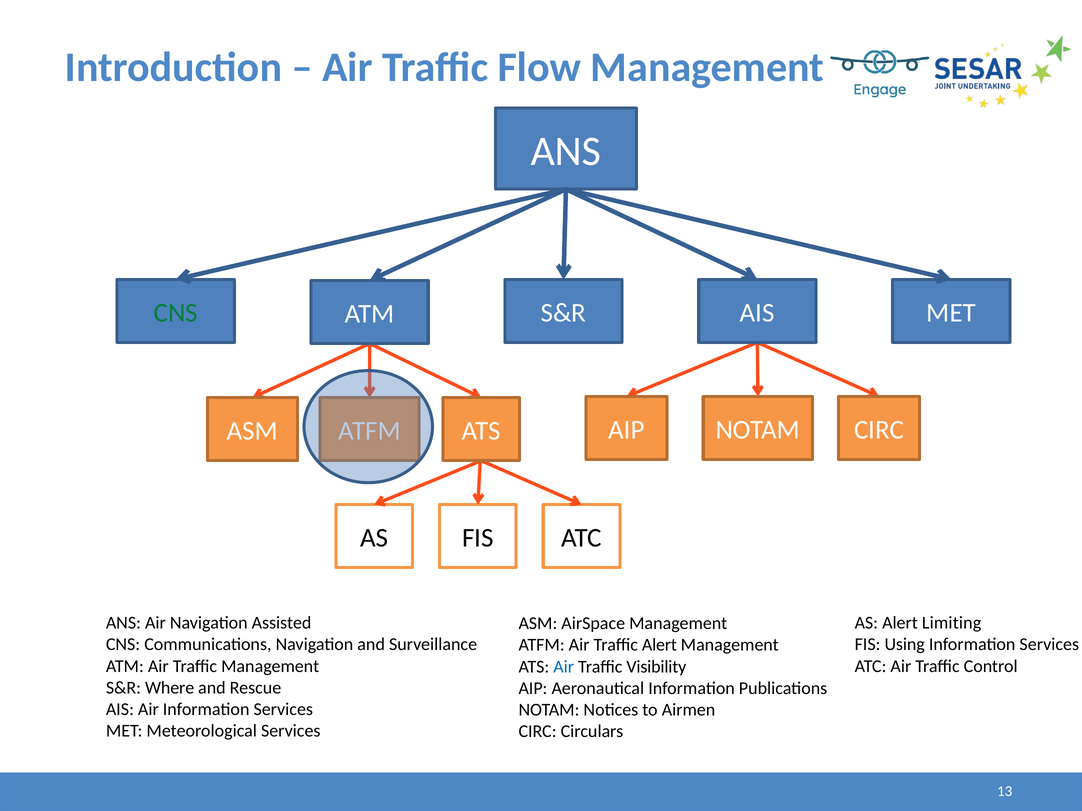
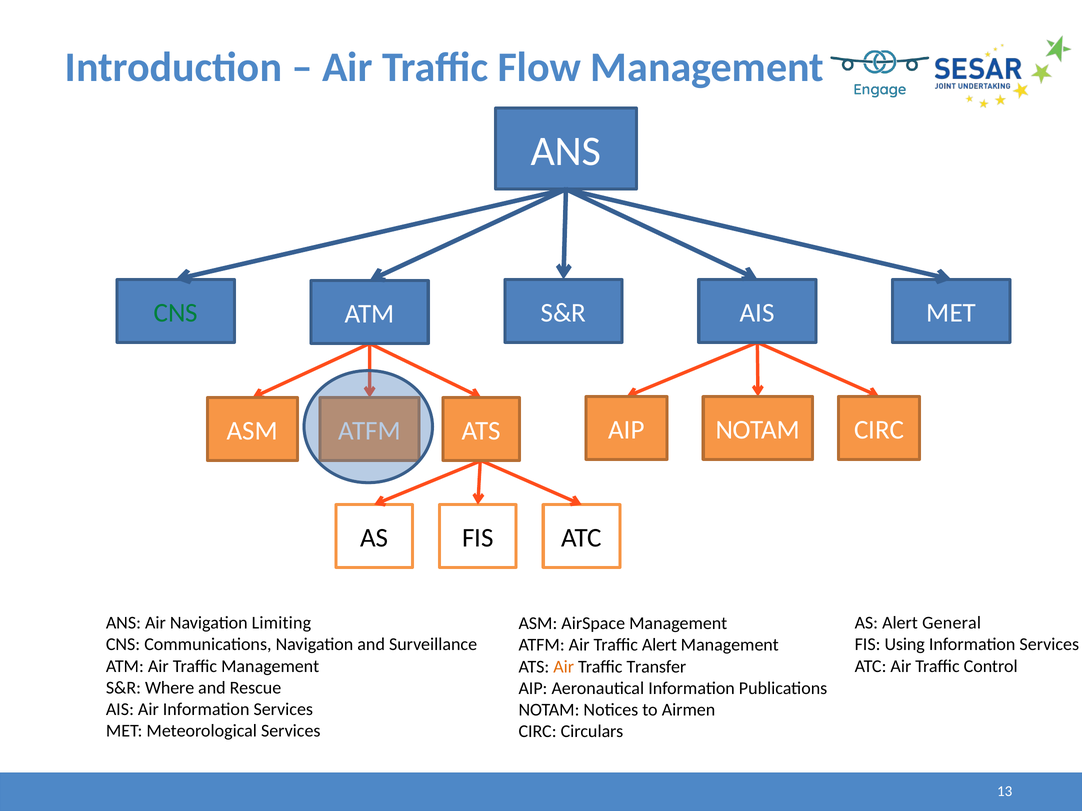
Assisted: Assisted -> Limiting
Limiting: Limiting -> General
Air at (564, 667) colour: blue -> orange
Visibility: Visibility -> Transfer
